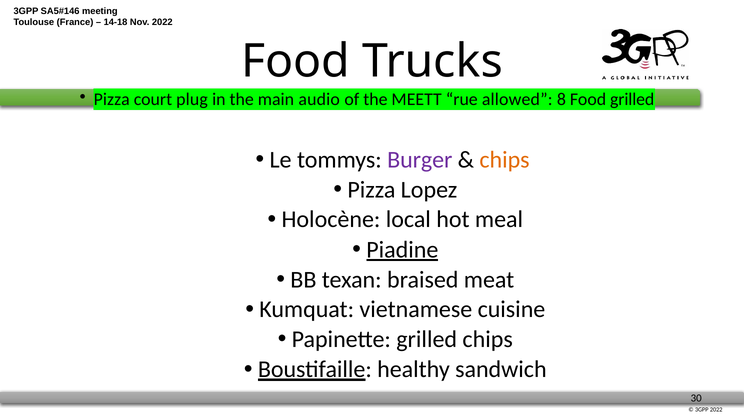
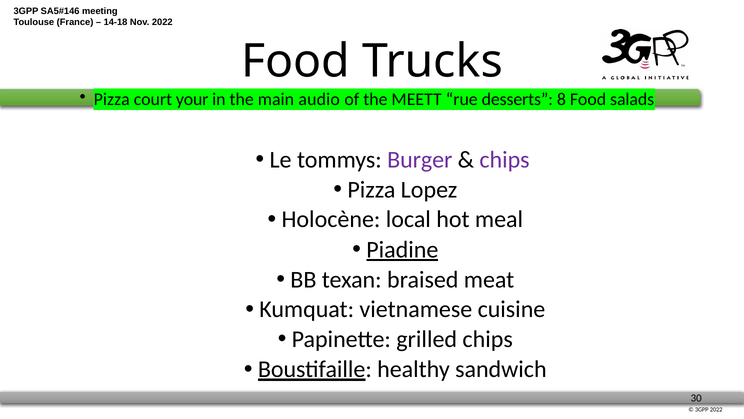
plug: plug -> your
allowed: allowed -> desserts
Food grilled: grilled -> salads
chips at (505, 160) colour: orange -> purple
